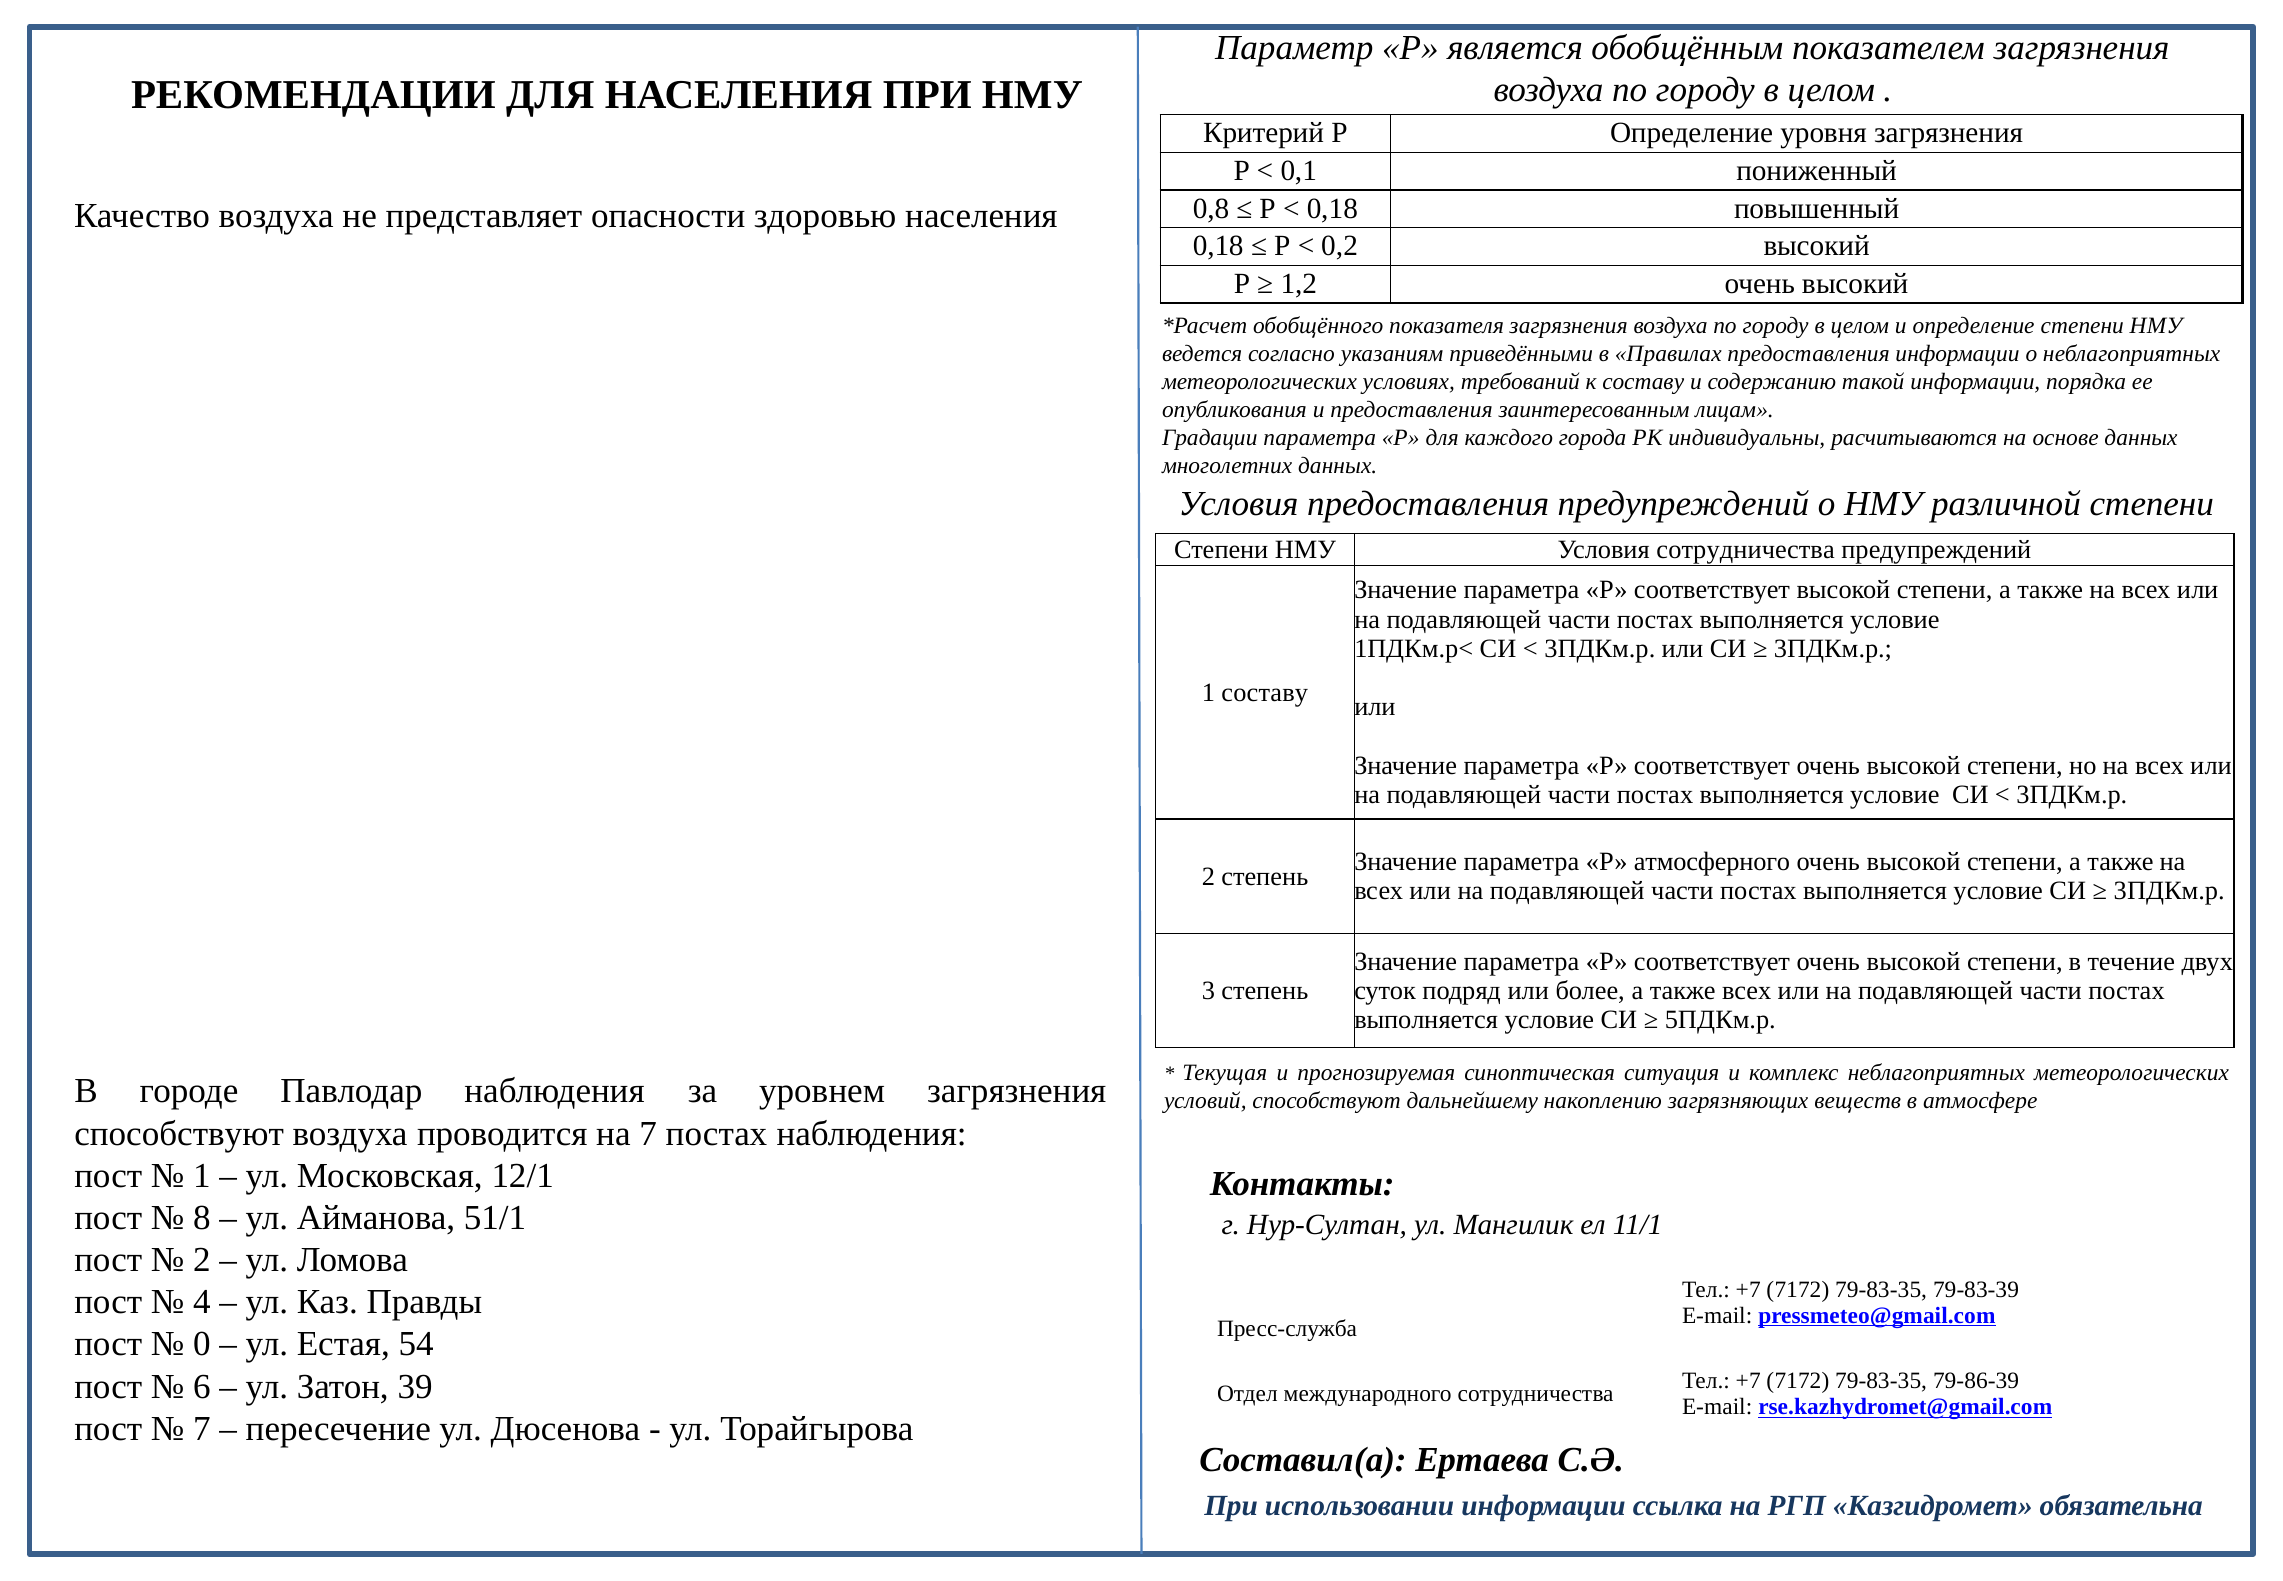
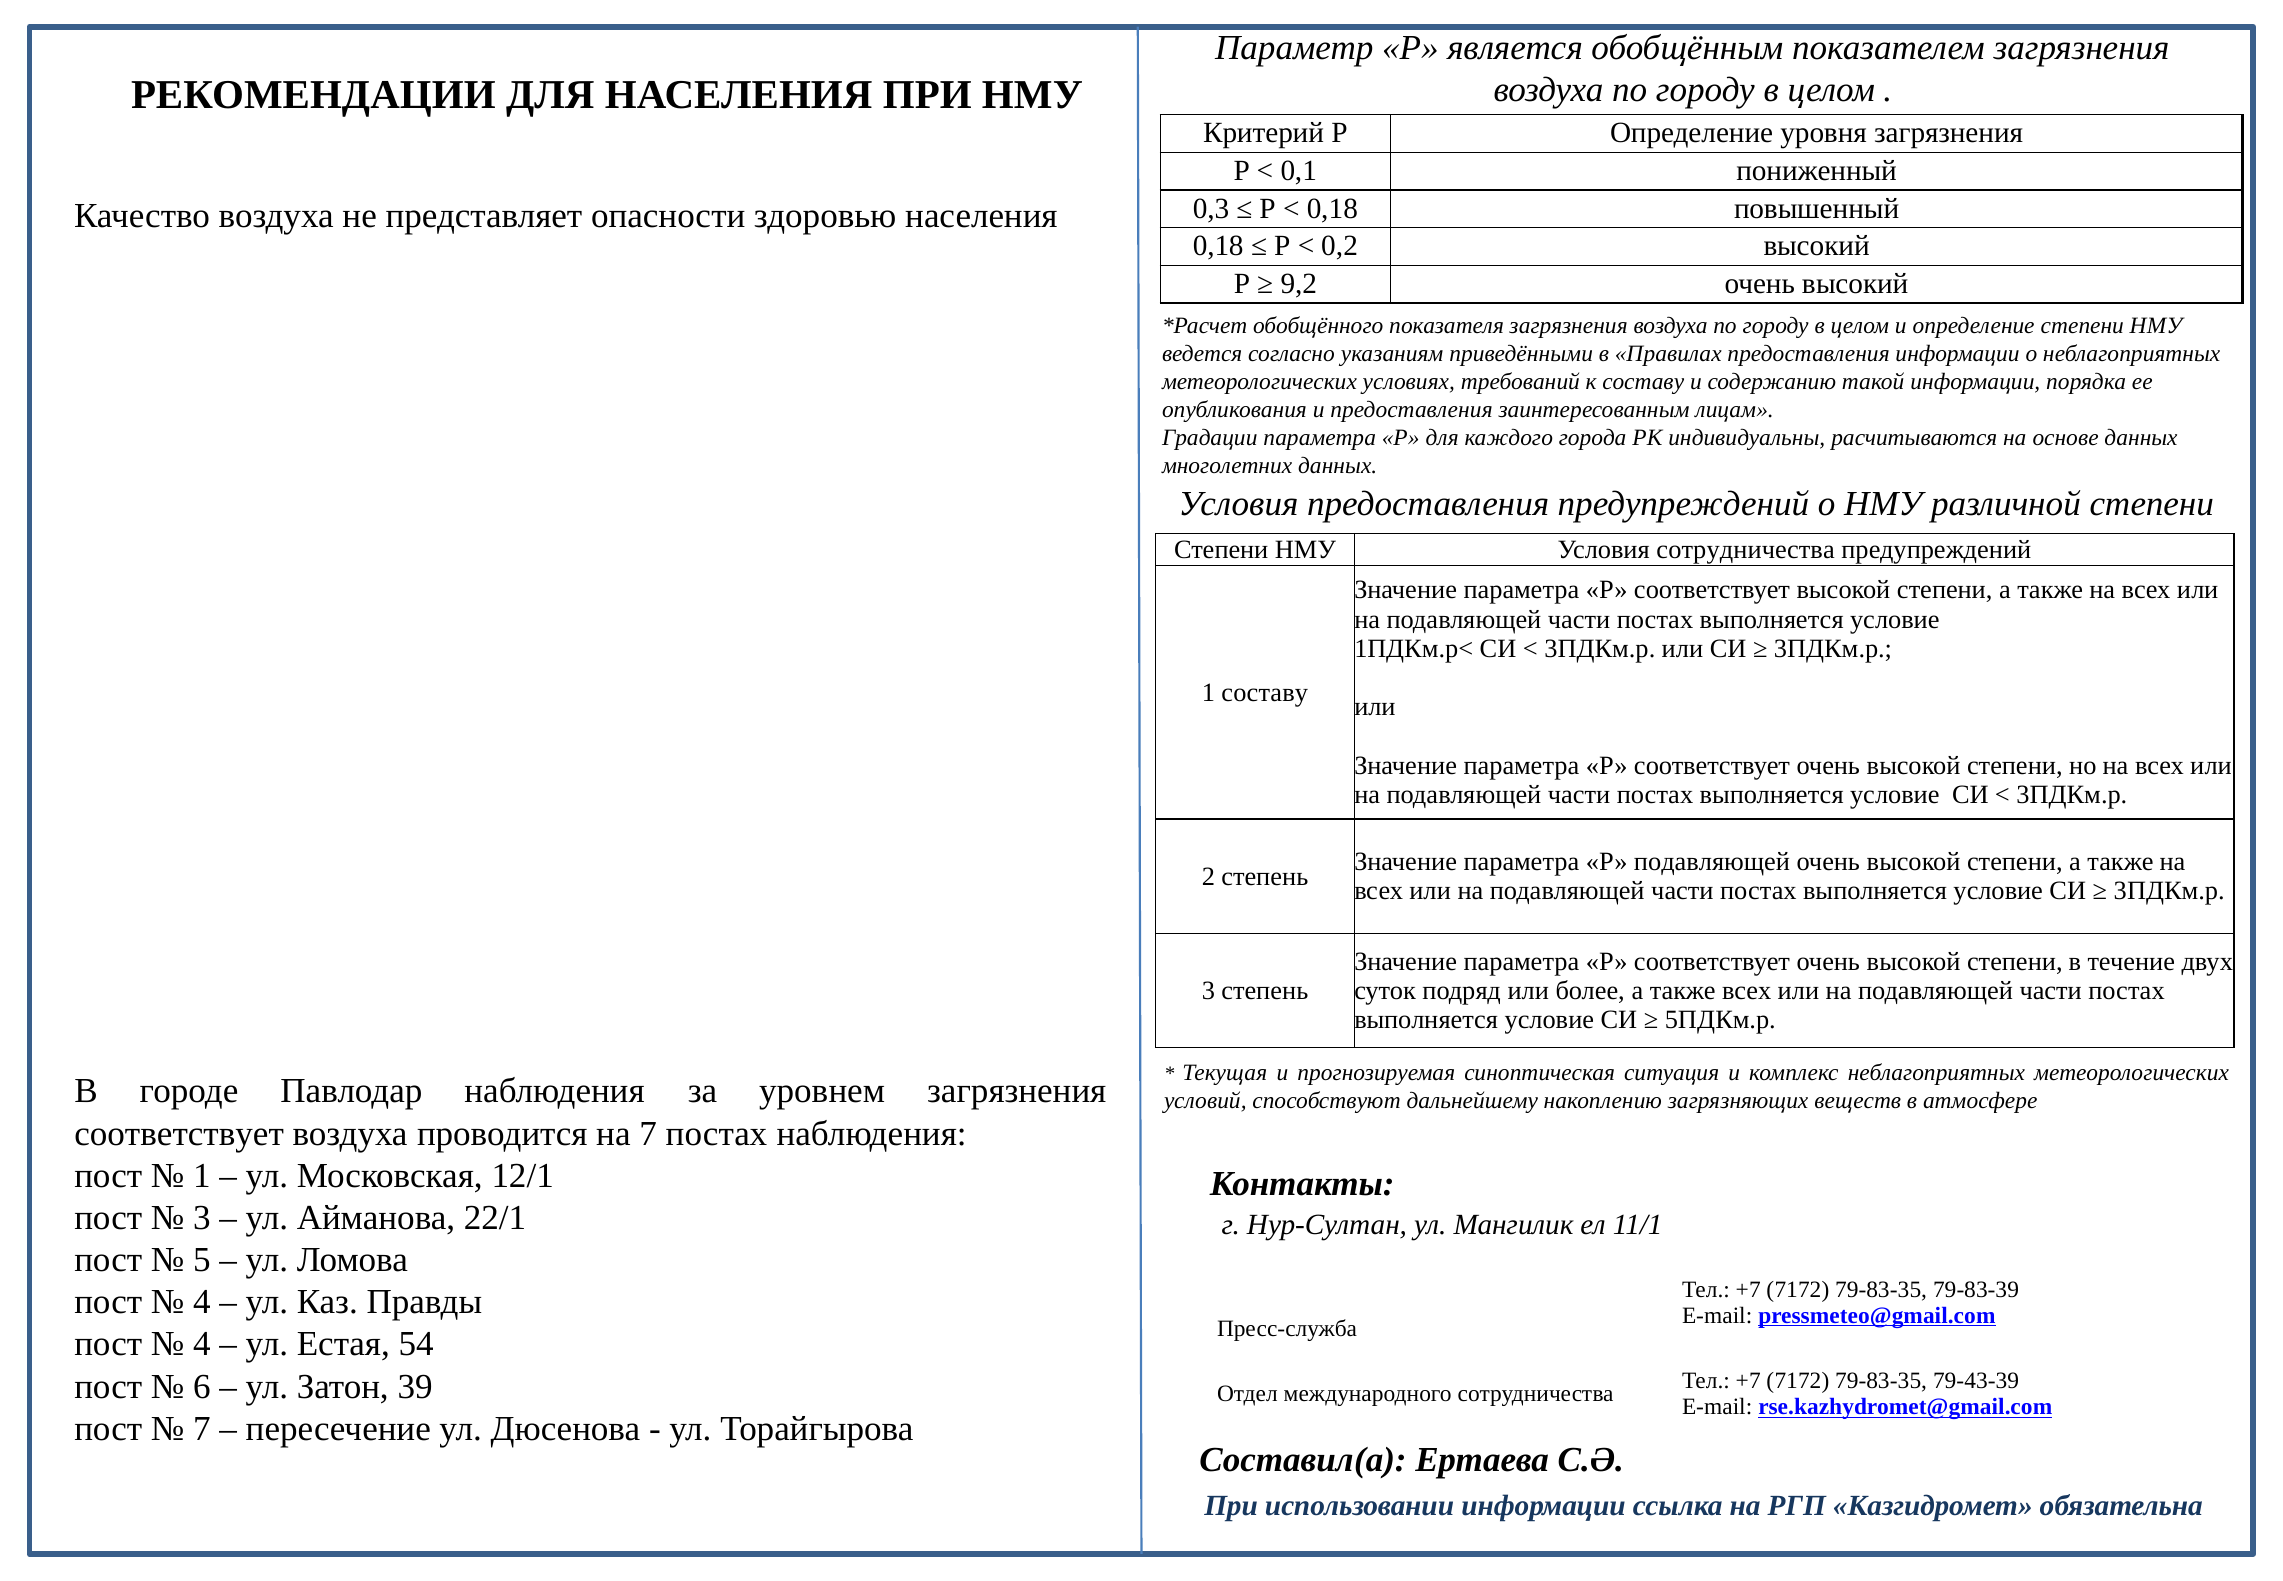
0,8: 0,8 -> 0,3
1,2: 1,2 -> 9,2
Р атмосферного: атмосферного -> подавляющей
способствуют at (179, 1133): способствуют -> соответствует
8 at (202, 1217): 8 -> 3
51/1: 51/1 -> 22/1
2 at (202, 1260): 2 -> 5
0 at (202, 1344): 0 -> 4
79-86-39: 79-86-39 -> 79-43-39
